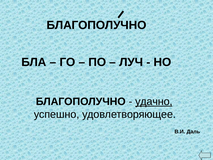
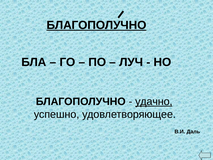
БЛАГОПОЛУЧНО at (96, 25) underline: none -> present
